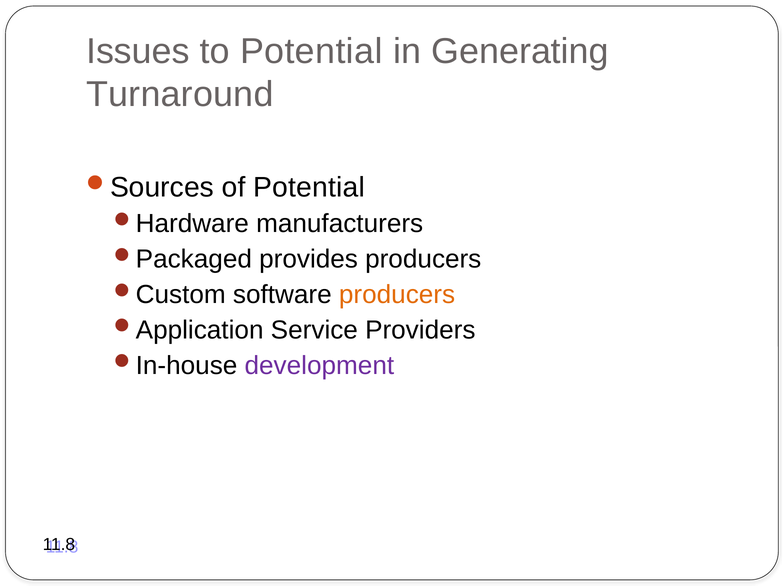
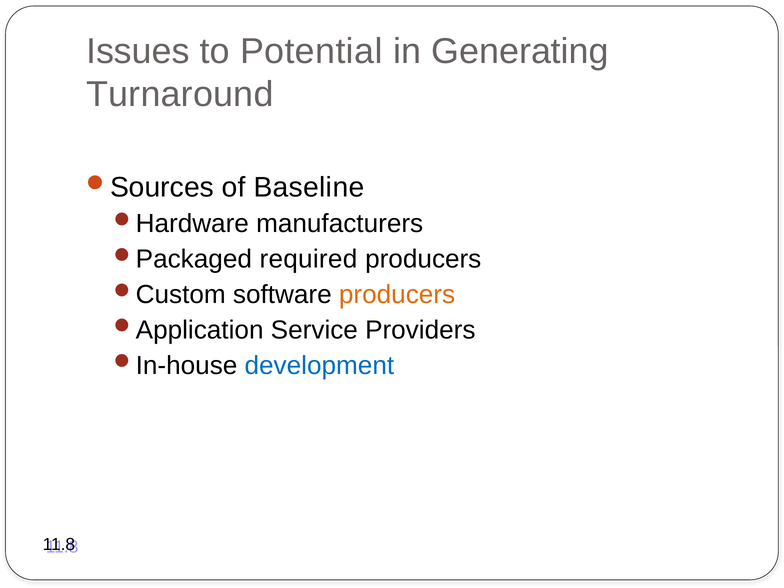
of Potential: Potential -> Baseline
provides: provides -> required
development colour: purple -> blue
